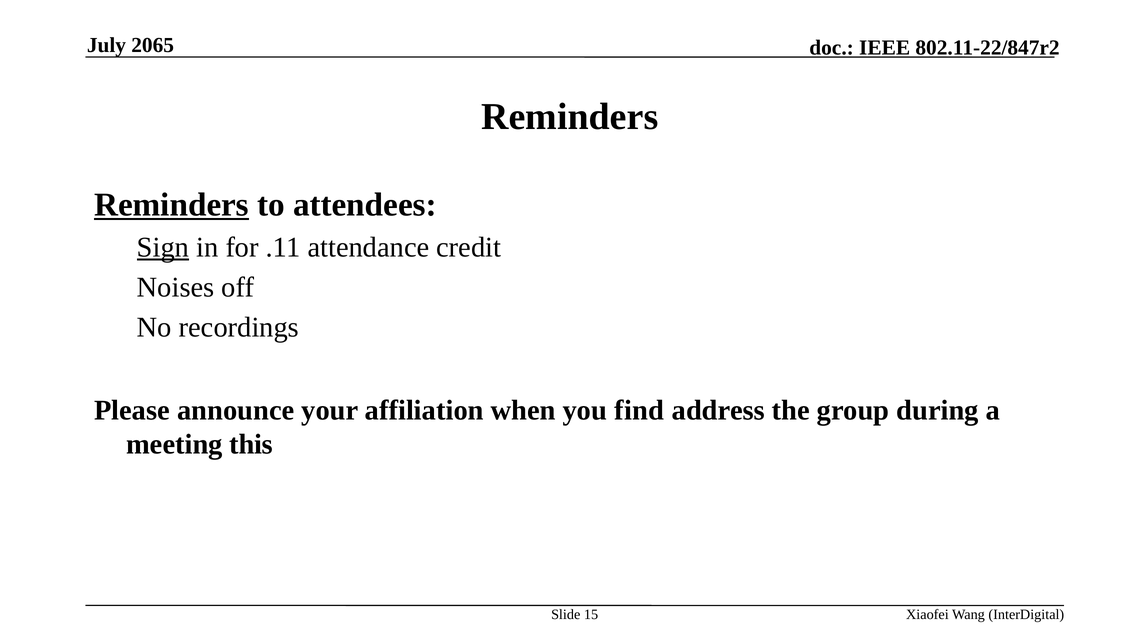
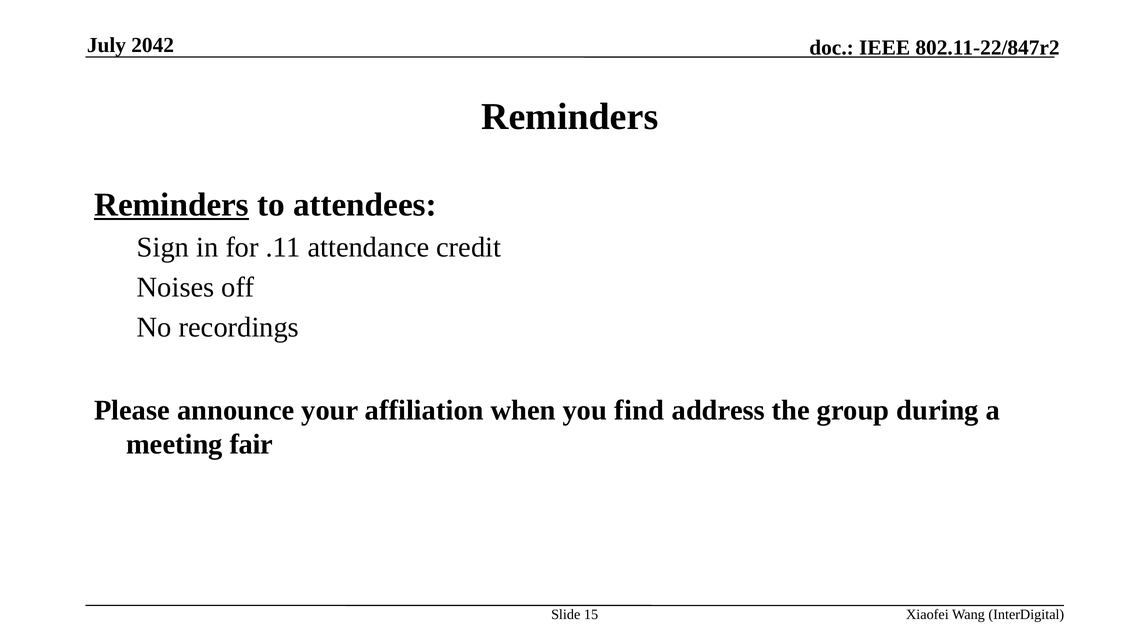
2065: 2065 -> 2042
Sign underline: present -> none
this: this -> fair
